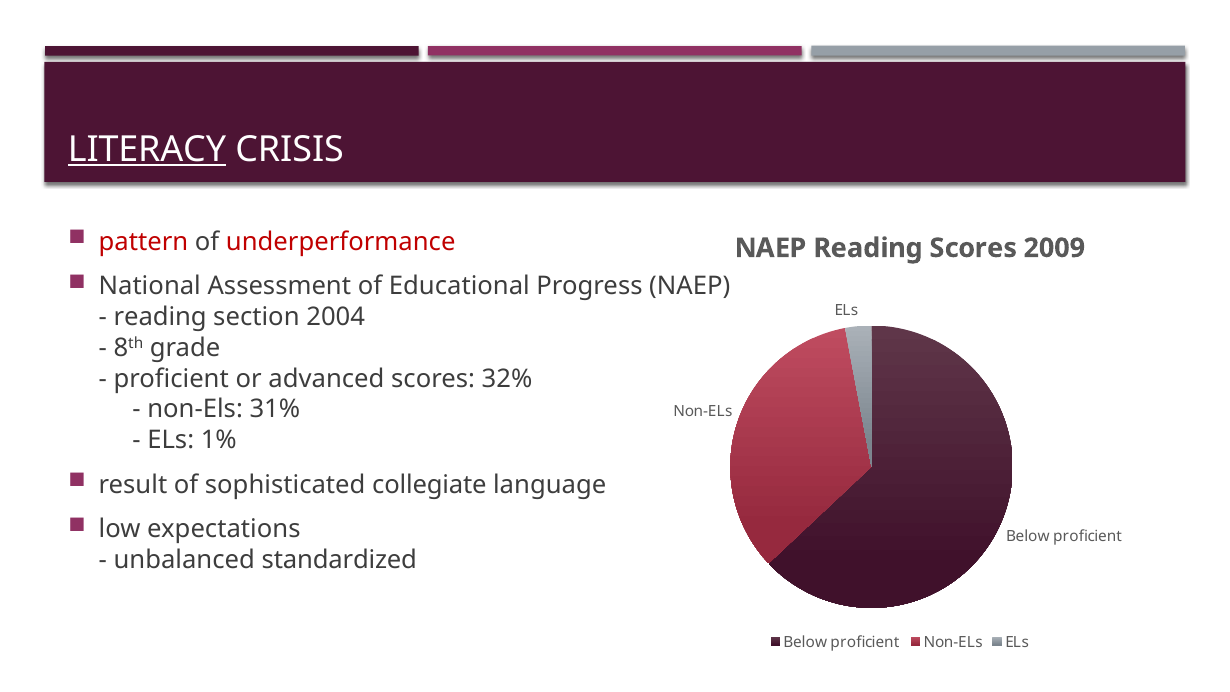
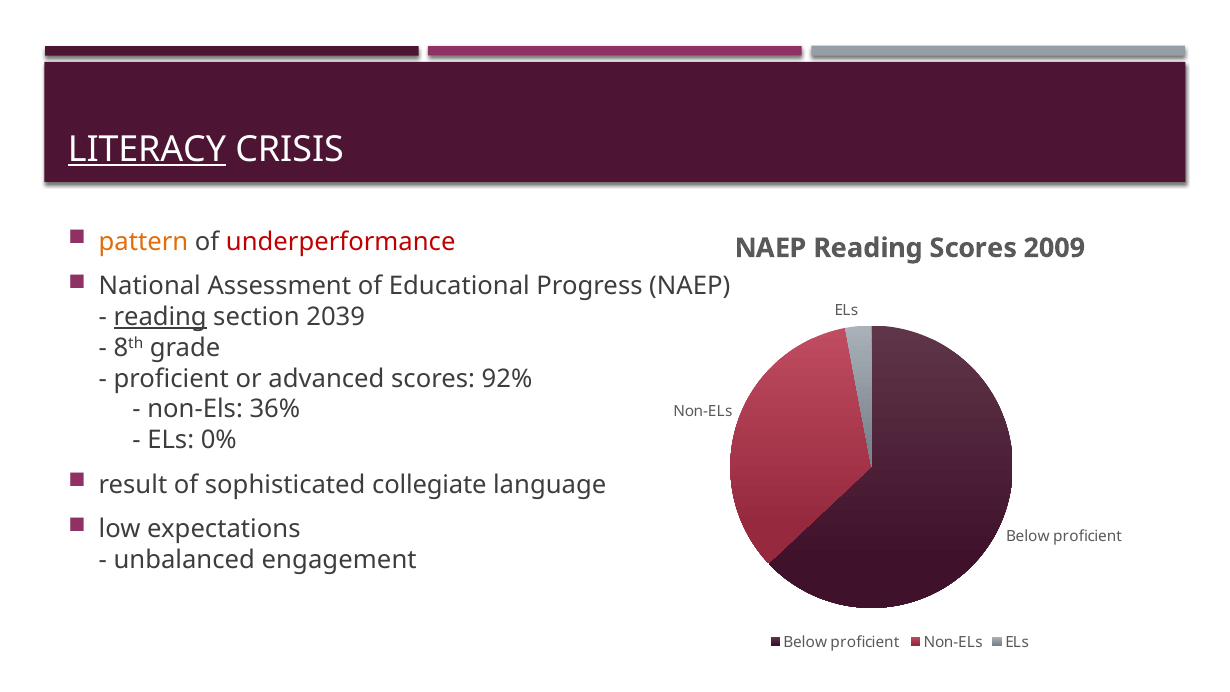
pattern colour: red -> orange
reading at (160, 317) underline: none -> present
2004: 2004 -> 2039
32%: 32% -> 92%
31%: 31% -> 36%
1%: 1% -> 0%
standardized: standardized -> engagement
